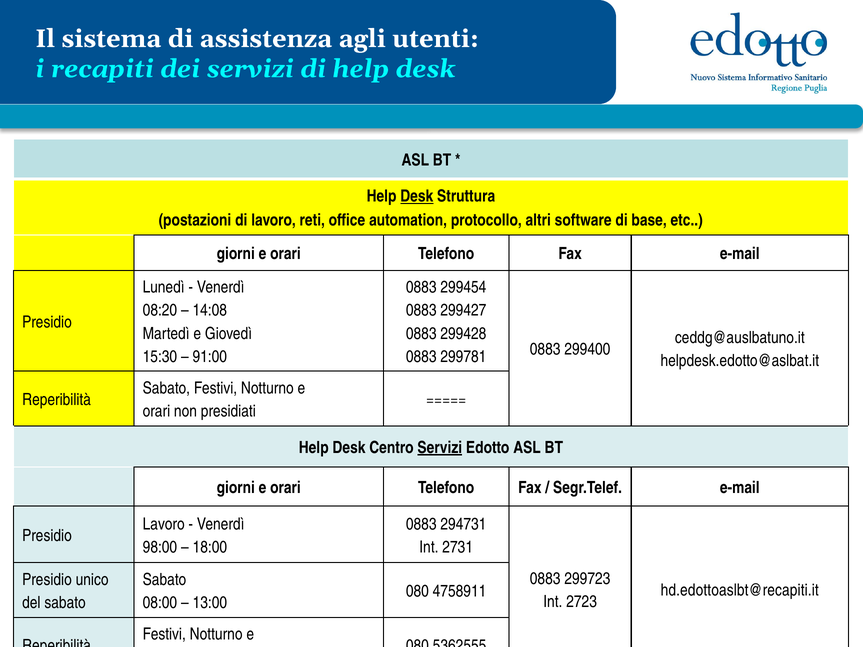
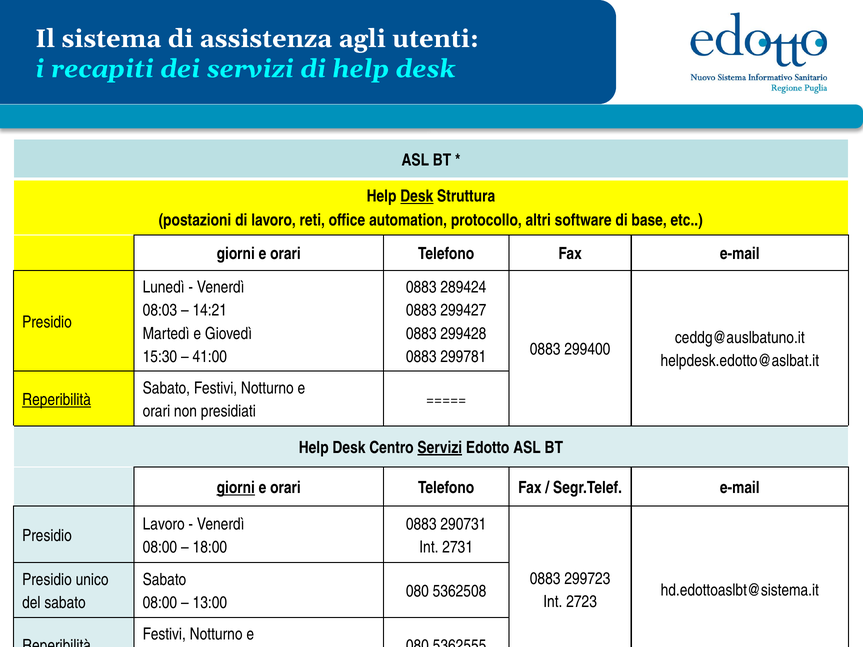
299454: 299454 -> 289424
08:20: 08:20 -> 08:03
14:08: 14:08 -> 14:21
91:00: 91:00 -> 41:00
Reperibilità at (57, 400) underline: none -> present
giorni at (236, 488) underline: none -> present
294731: 294731 -> 290731
98:00 at (160, 547): 98:00 -> 08:00
hd.edottoaslbt@recapiti.it: hd.edottoaslbt@recapiti.it -> hd.edottoaslbt@sistema.it
4758911: 4758911 -> 5362508
